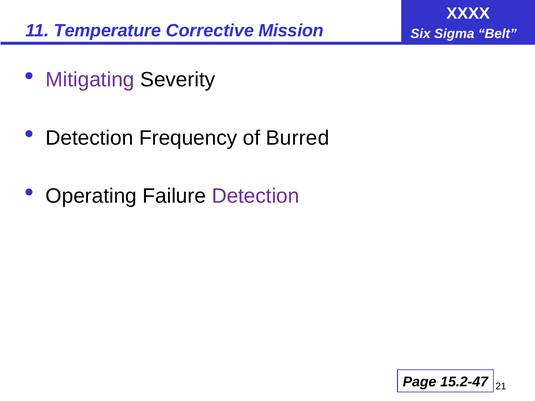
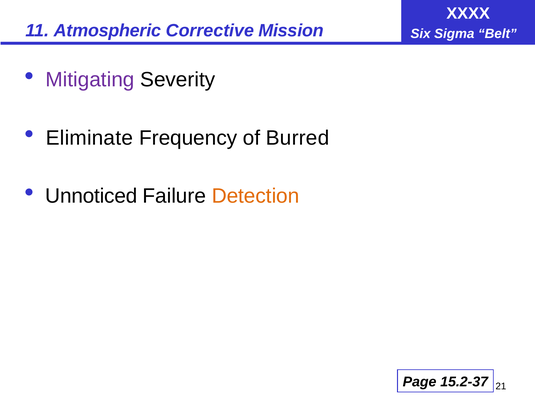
Temperature: Temperature -> Atmospheric
Detection at (89, 138): Detection -> Eliminate
Operating: Operating -> Unnoticed
Detection at (256, 196) colour: purple -> orange
15.2-47: 15.2-47 -> 15.2-37
